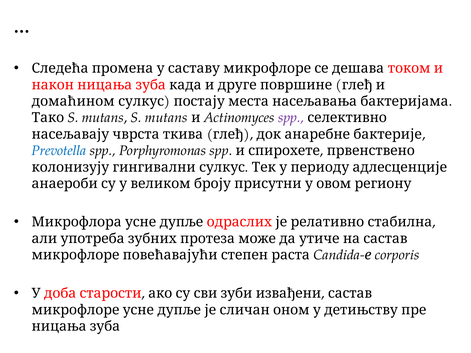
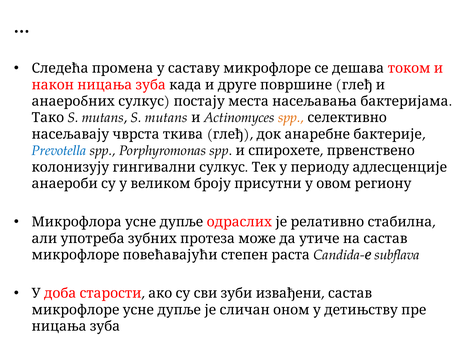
домаћином: домаћином -> анаеробних
spp at (291, 118) colour: purple -> orange
corporis: corporis -> subflava
